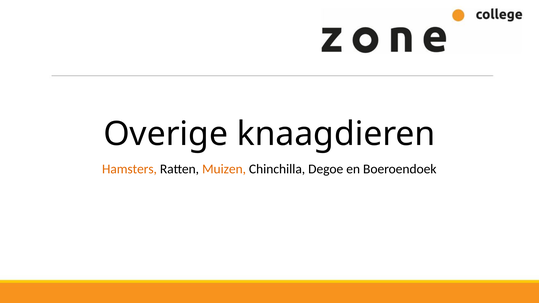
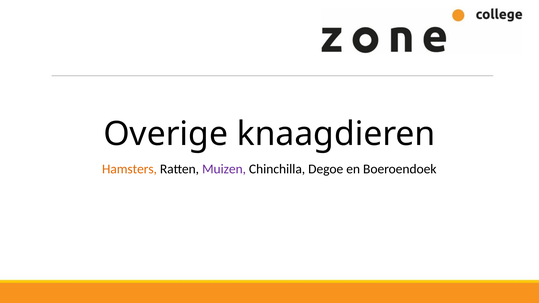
Muizen colour: orange -> purple
